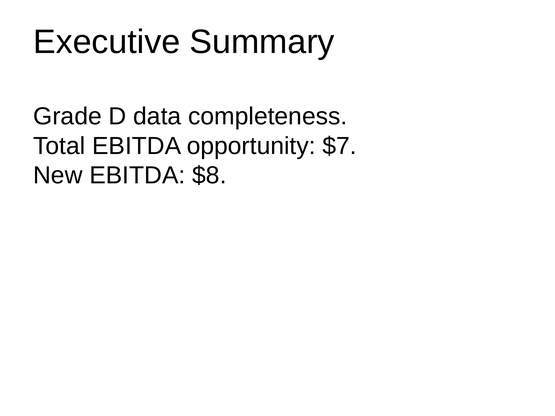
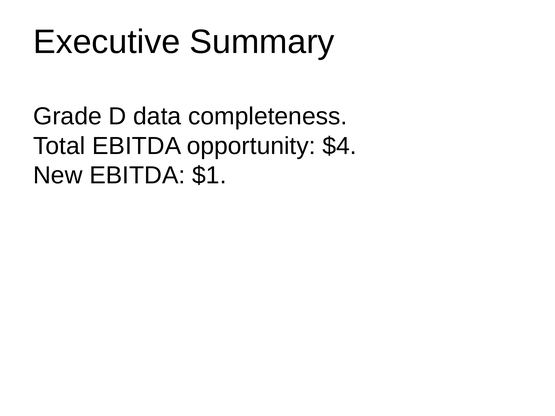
$7: $7 -> $4
$8: $8 -> $1
